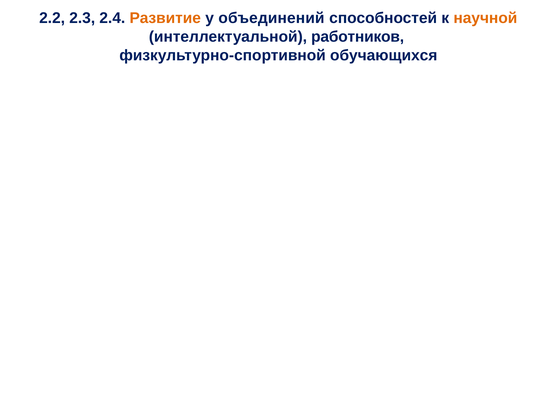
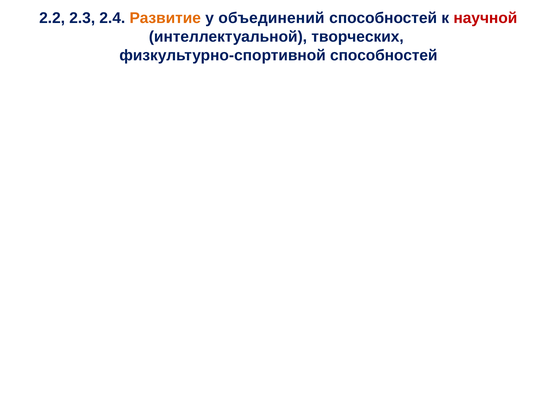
научной colour: orange -> red
работников: работников -> творческих
физкультурно-спортивной обучающихся: обучающихся -> способностей
